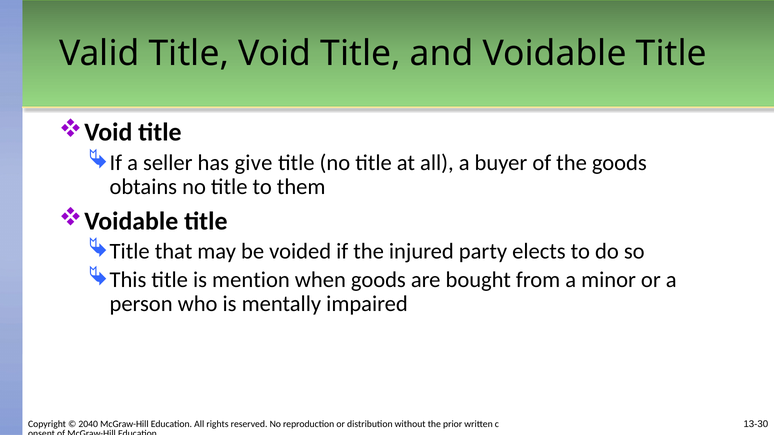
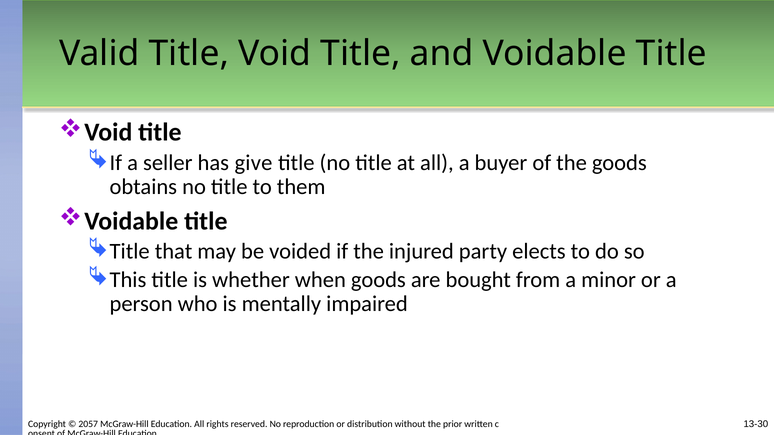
mention: mention -> whether
2040: 2040 -> 2057
